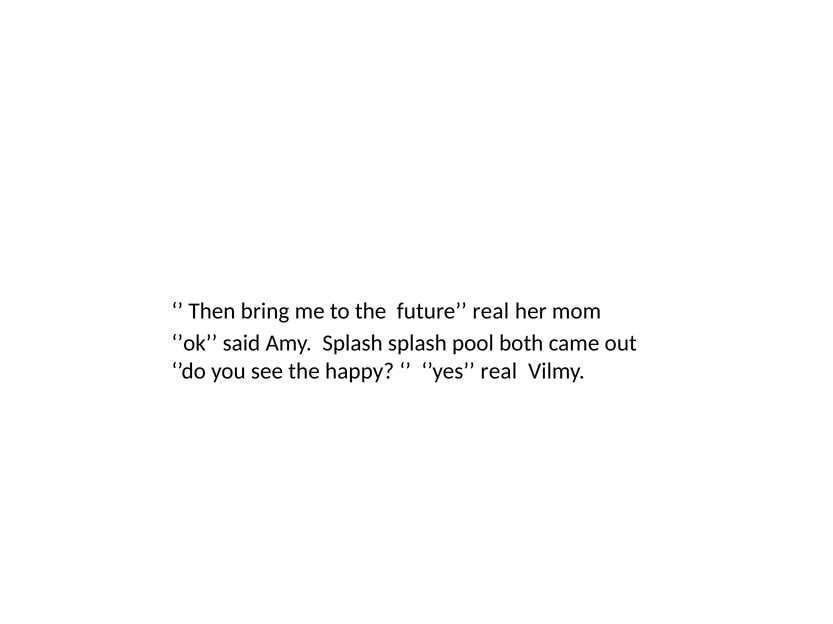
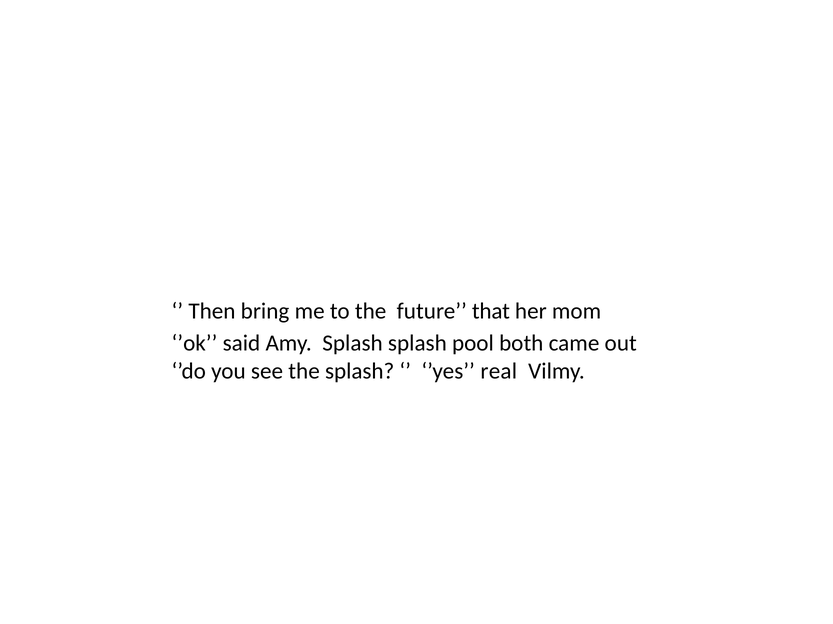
future real: real -> that
the happy: happy -> splash
